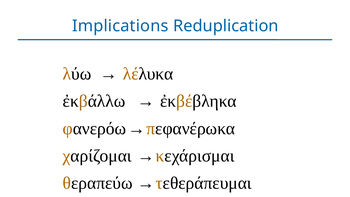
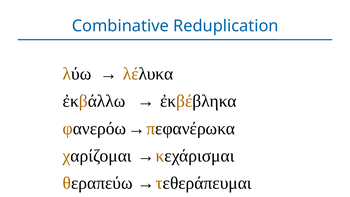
Implications: Implications -> Combinative
